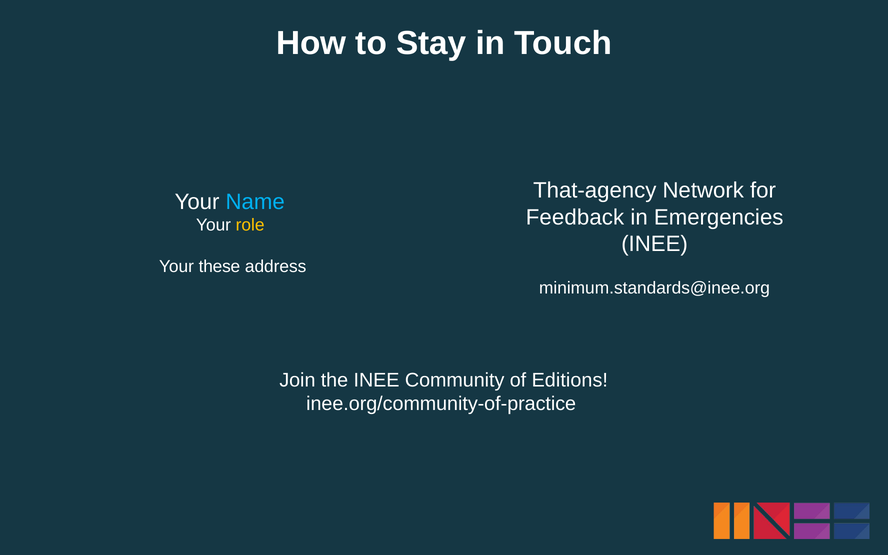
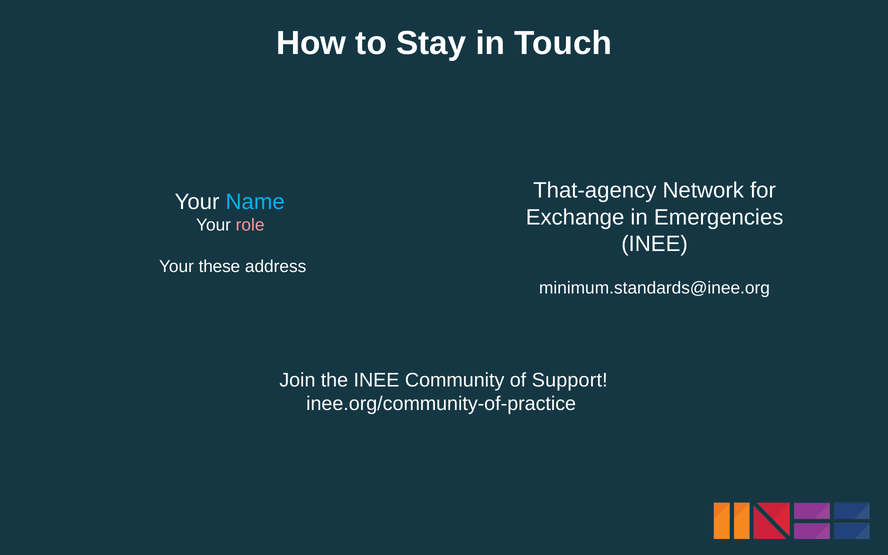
Feedback: Feedback -> Exchange
role colour: yellow -> pink
Editions: Editions -> Support
